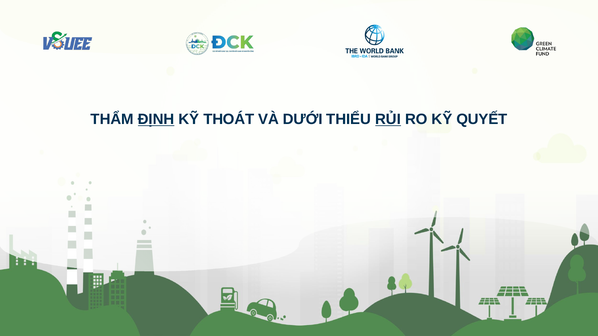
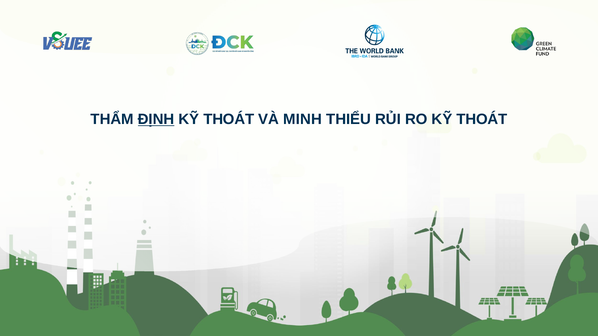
DƯỚI: DƯỚI -> MINH
RỦI underline: present -> none
RO KỸ QUYẾT: QUYẾT -> THOÁT
